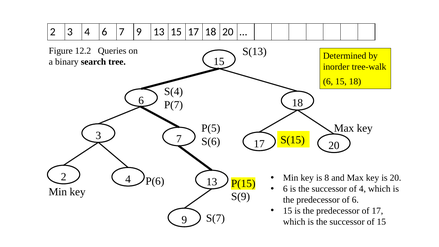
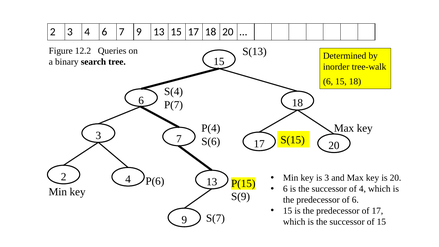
P(5: P(5 -> P(4
is 8: 8 -> 3
